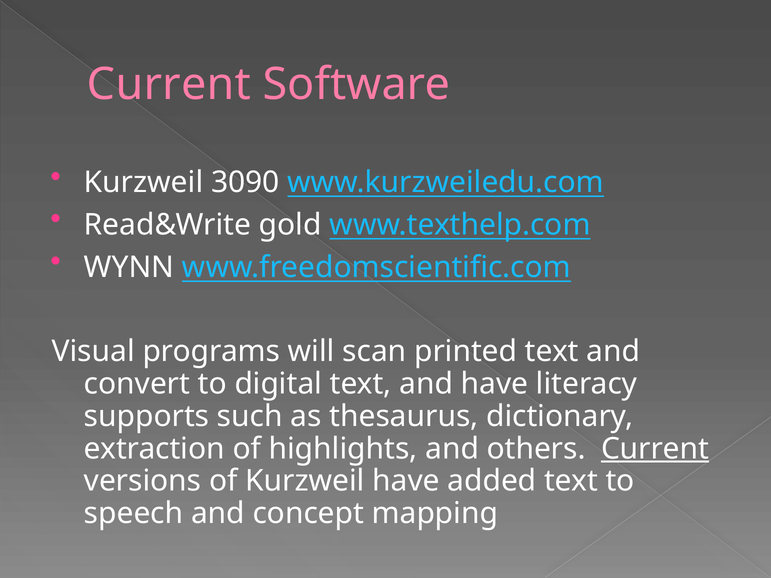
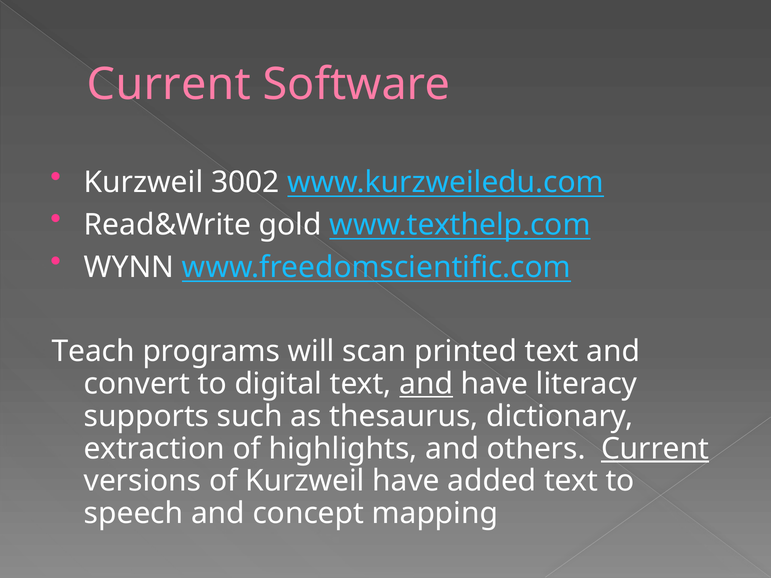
3090: 3090 -> 3002
Visual: Visual -> Teach
and at (426, 384) underline: none -> present
